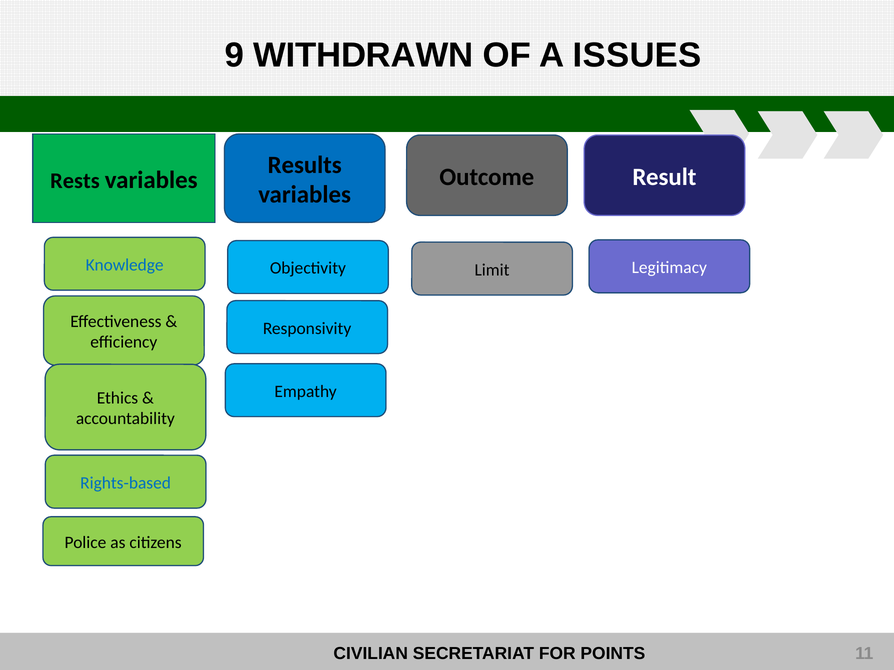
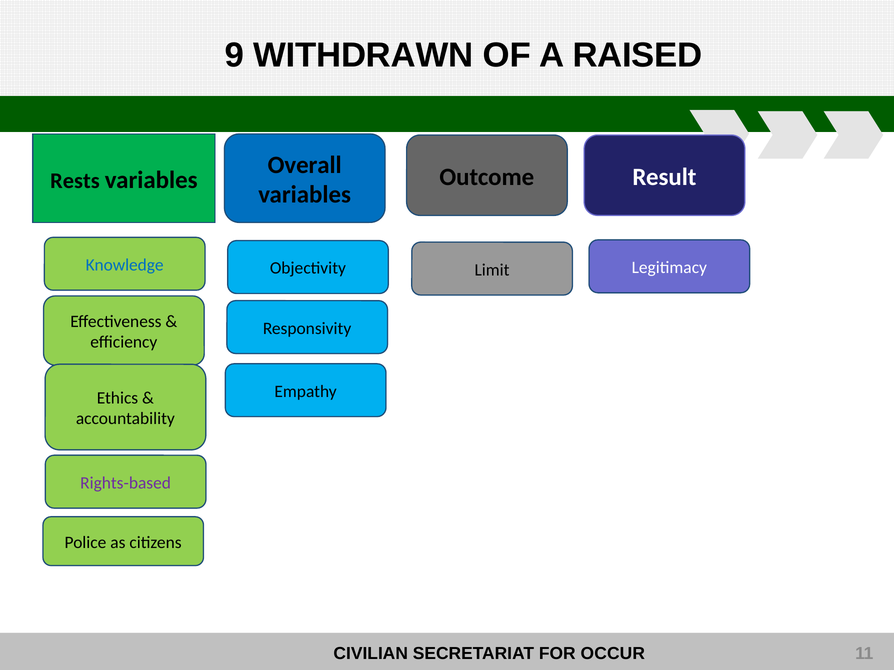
ISSUES: ISSUES -> RAISED
Results: Results -> Overall
Rights-based colour: blue -> purple
POINTS: POINTS -> OCCUR
